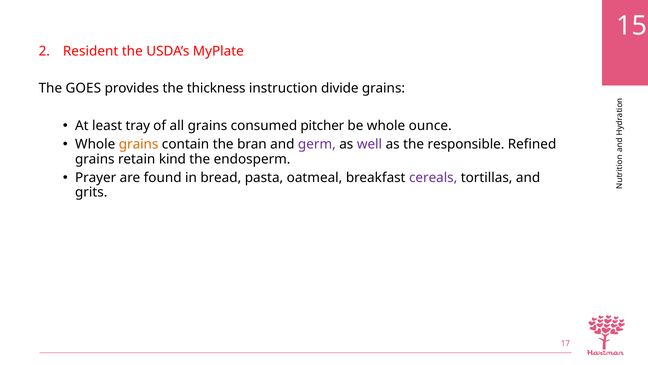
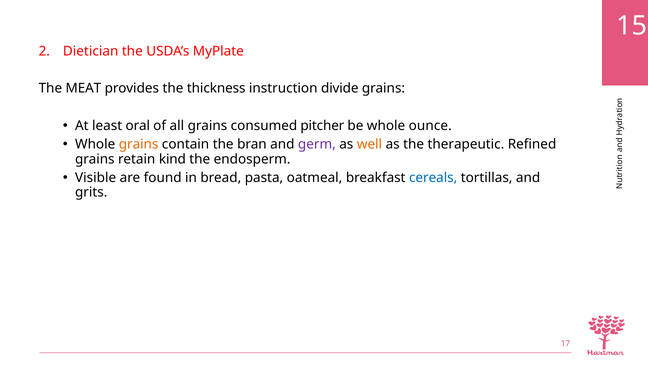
Resident: Resident -> Dietician
GOES: GOES -> MEAT
tray: tray -> oral
well colour: purple -> orange
responsible: responsible -> therapeutic
Prayer: Prayer -> Visible
cereals colour: purple -> blue
